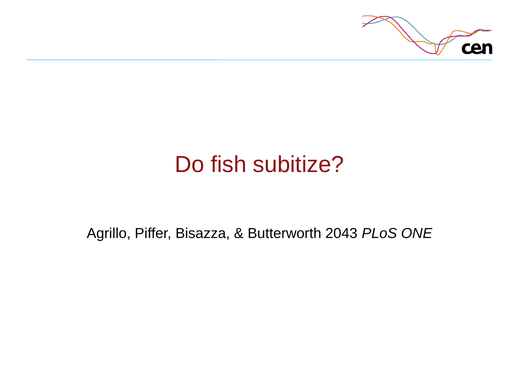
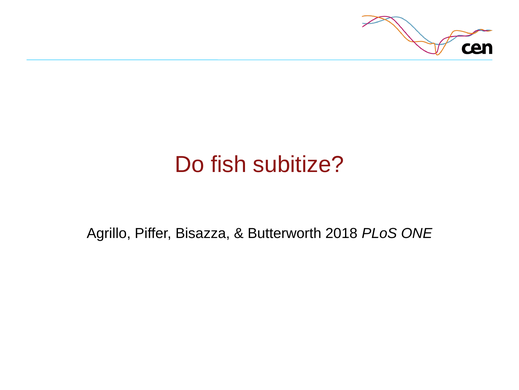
2043: 2043 -> 2018
